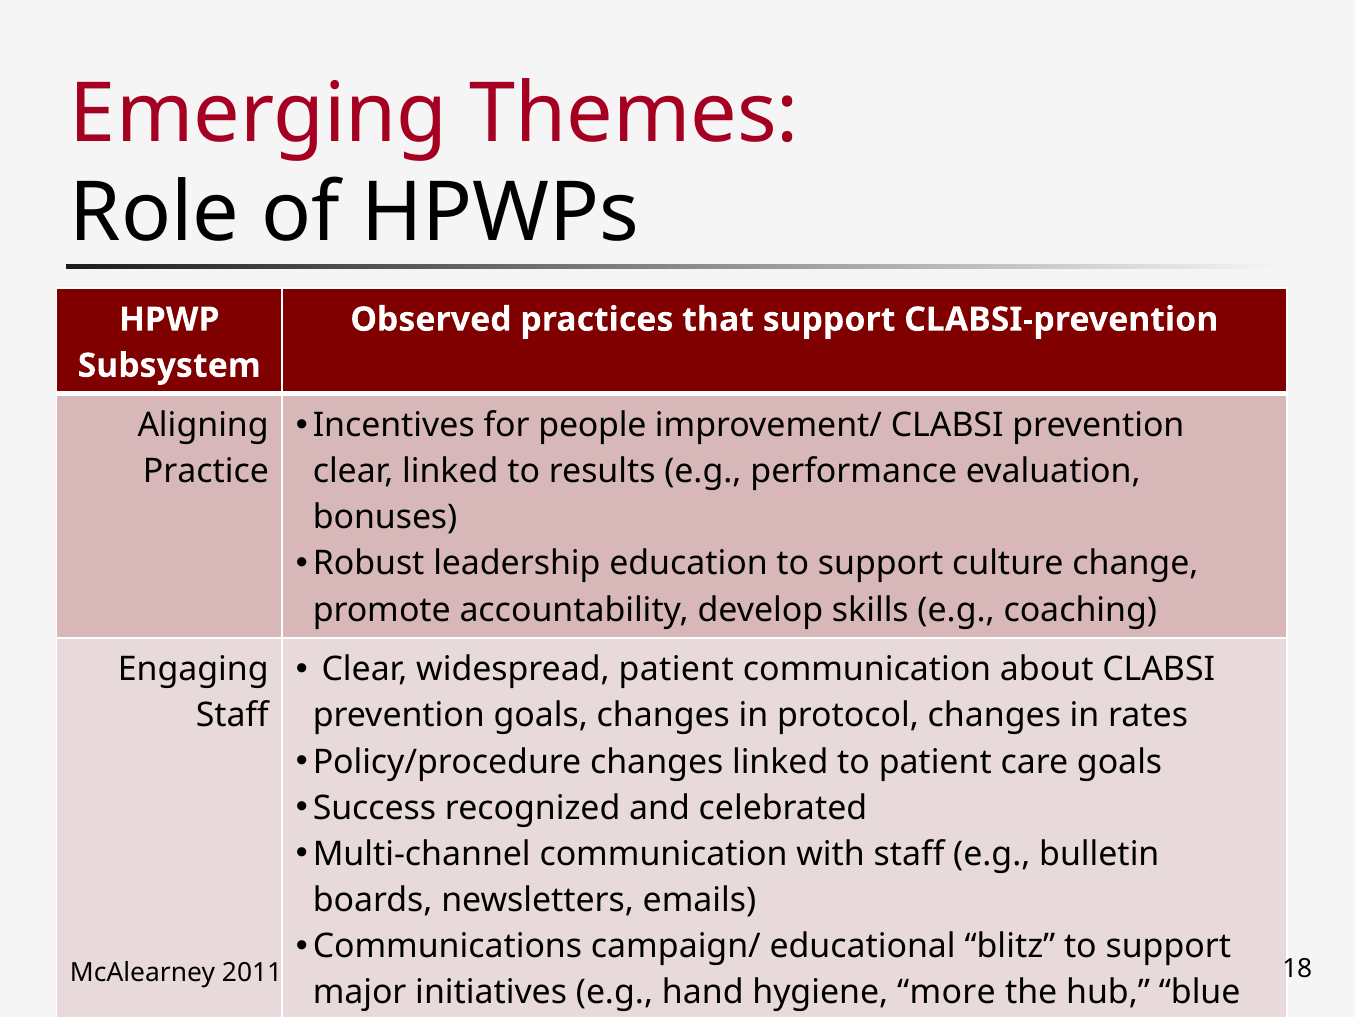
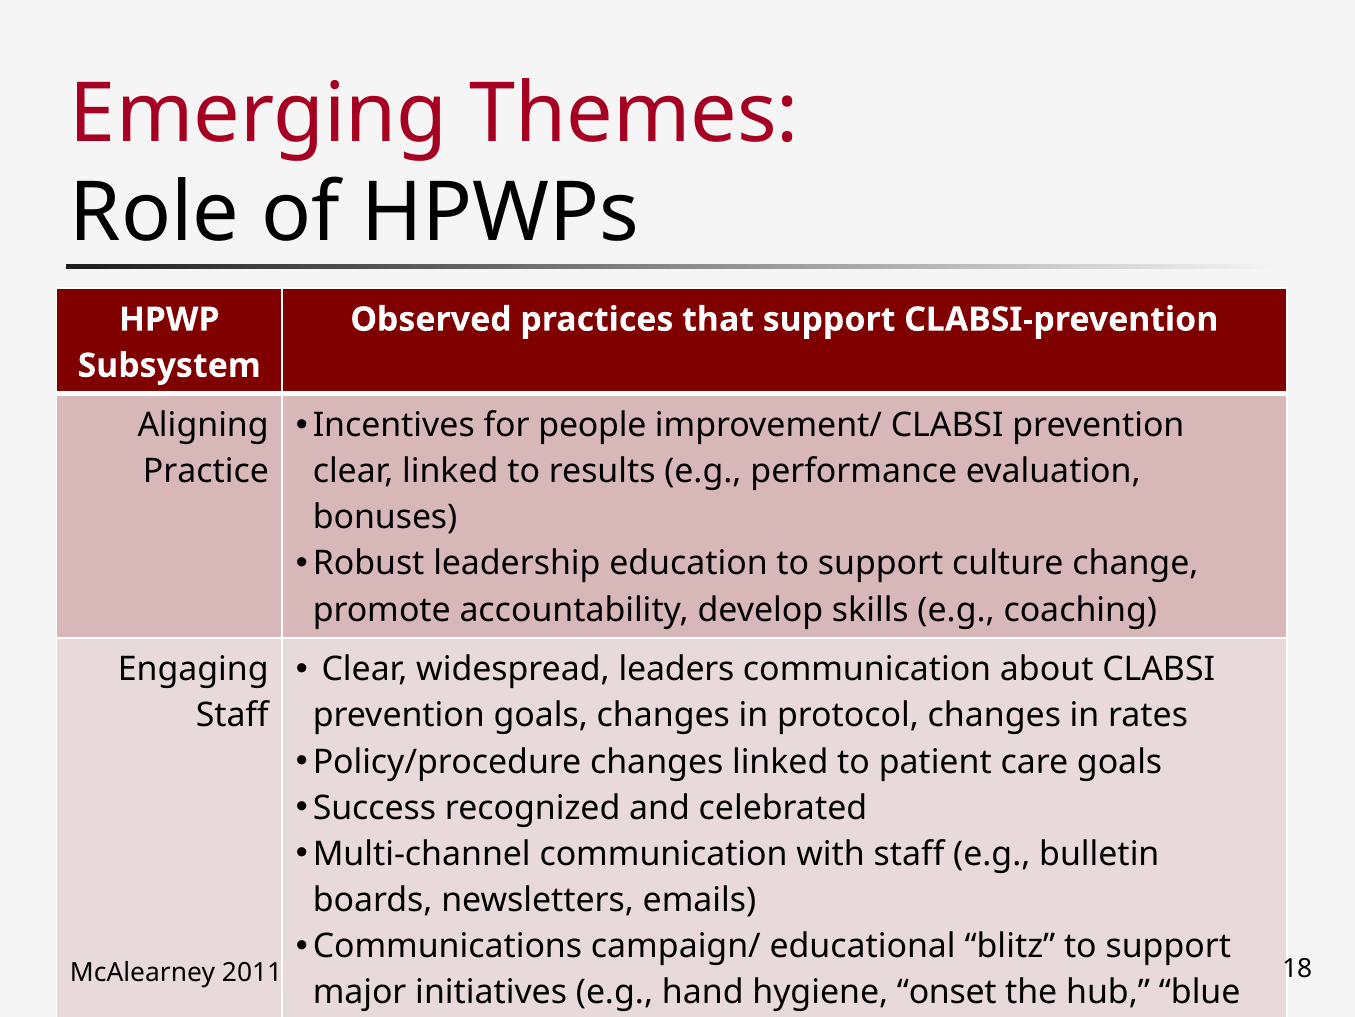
widespread patient: patient -> leaders
more: more -> onset
